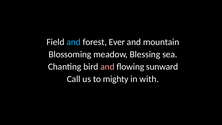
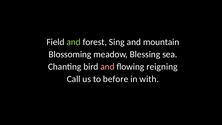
and at (74, 42) colour: light blue -> light green
Ever: Ever -> Sing
sunward: sunward -> reigning
mighty: mighty -> before
